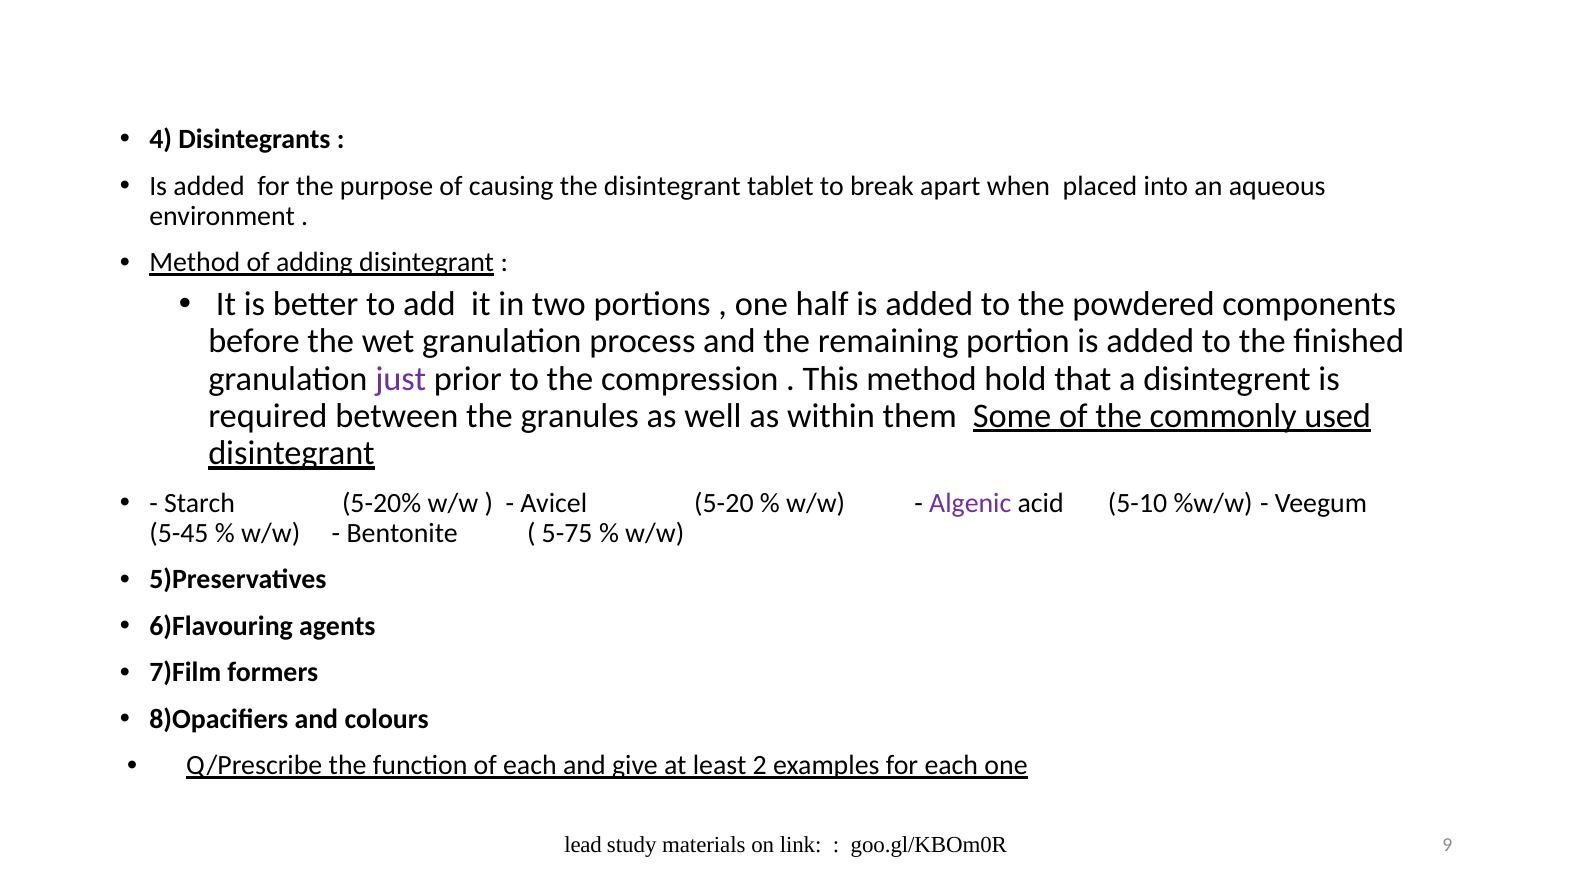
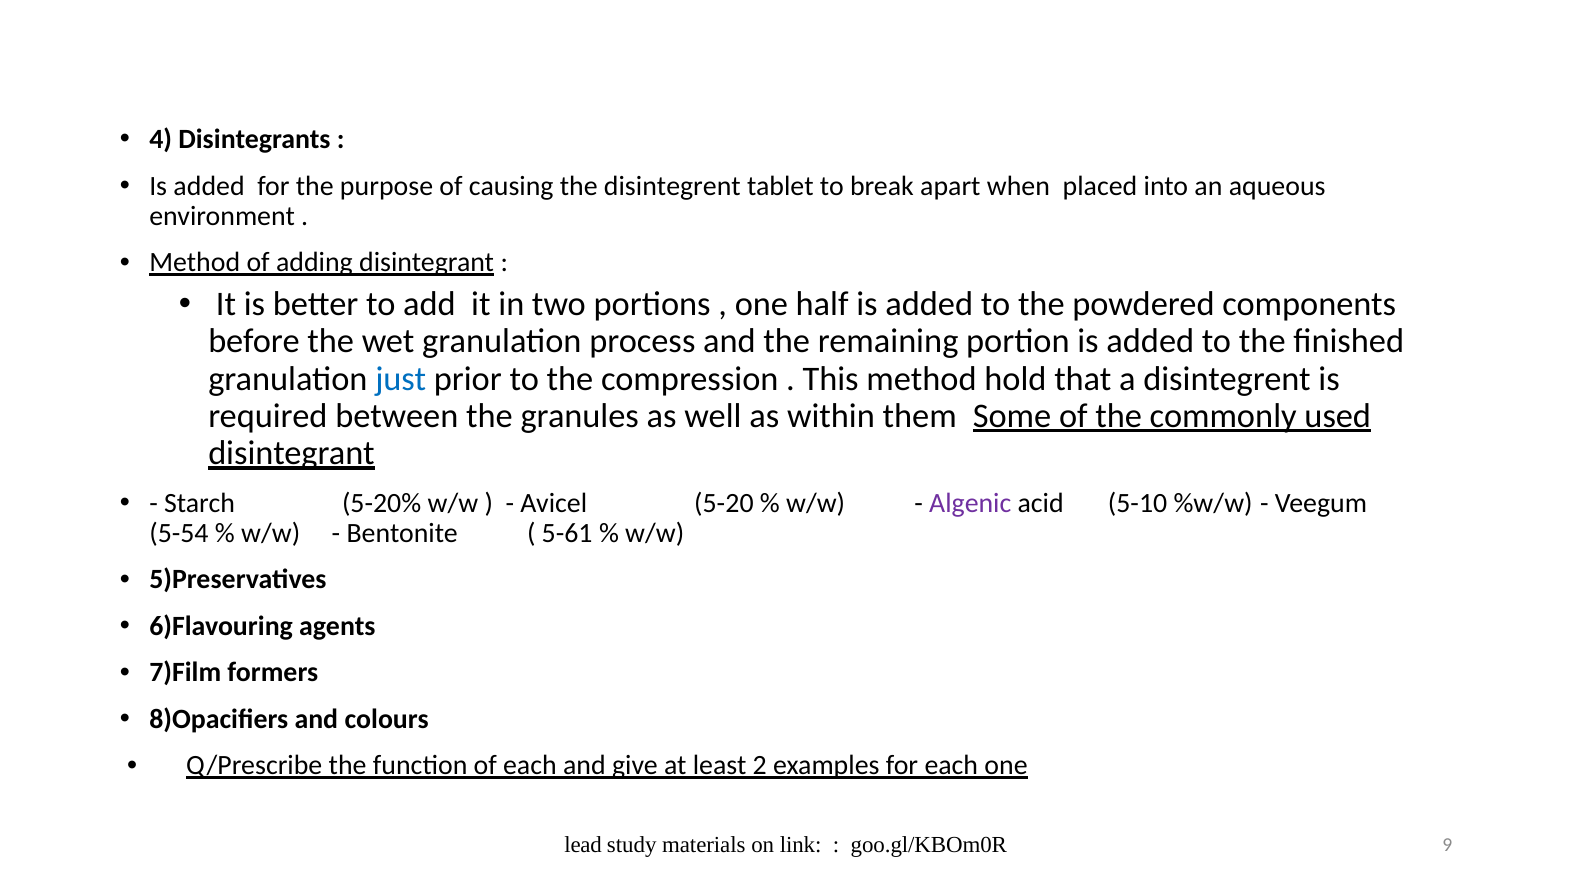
the disintegrant: disintegrant -> disintegrent
just colour: purple -> blue
5-45: 5-45 -> 5-54
5-75: 5-75 -> 5-61
